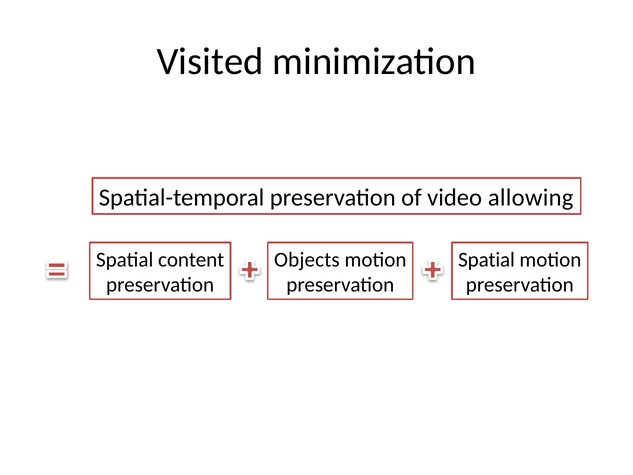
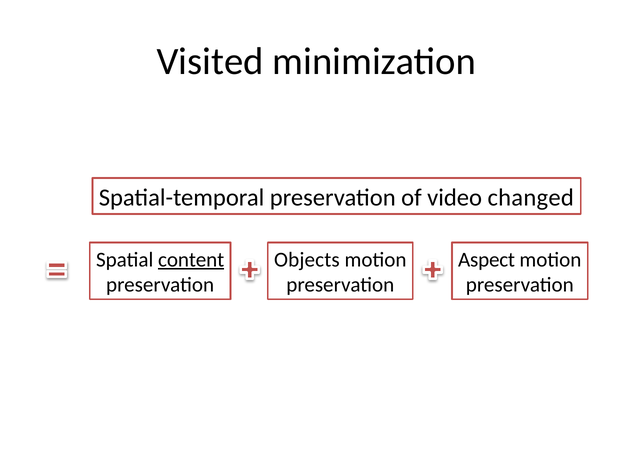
allowing: allowing -> changed
content underline: none -> present
Spatial at (487, 260): Spatial -> Aspect
